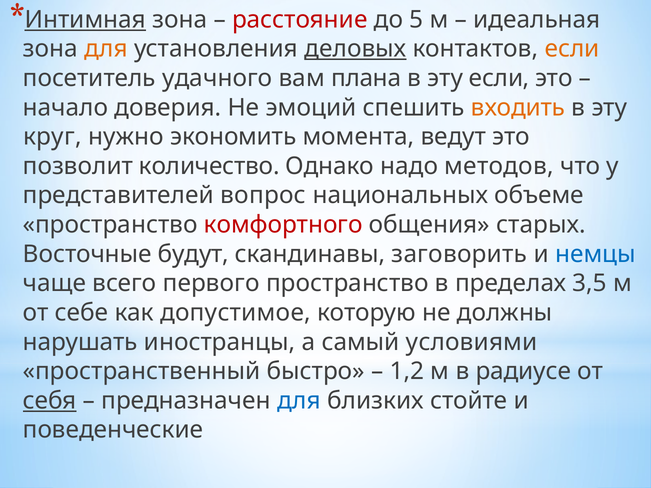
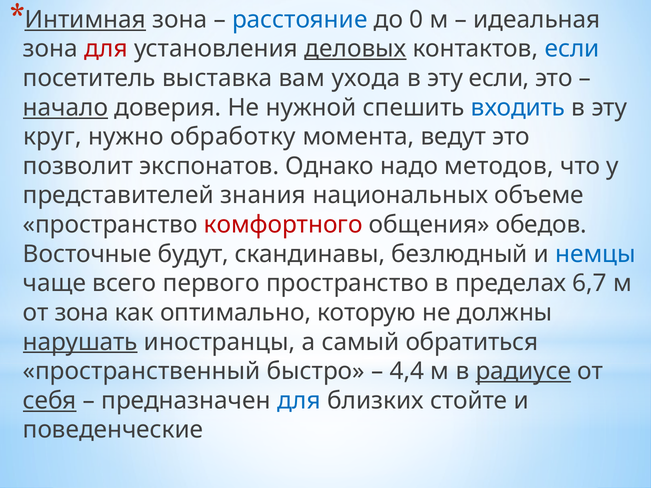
расстояние colour: red -> blue
5: 5 -> 0
для at (106, 49) colour: orange -> red
если at (572, 49) colour: orange -> blue
удачного: удачного -> выставка
плана: плана -> ухода
начало underline: none -> present
эмоций: эмоций -> нужной
входить colour: orange -> blue
экономить: экономить -> обработку
количество: количество -> экспонатов
вопрос: вопрос -> знания
старых: старых -> обедов
заговорить: заговорить -> безлюдный
3,5: 3,5 -> 6,7
от себе: себе -> зона
допустимое: допустимое -> оптимально
нарушать underline: none -> present
условиями: условиями -> обратиться
1,2: 1,2 -> 4,4
радиусе underline: none -> present
